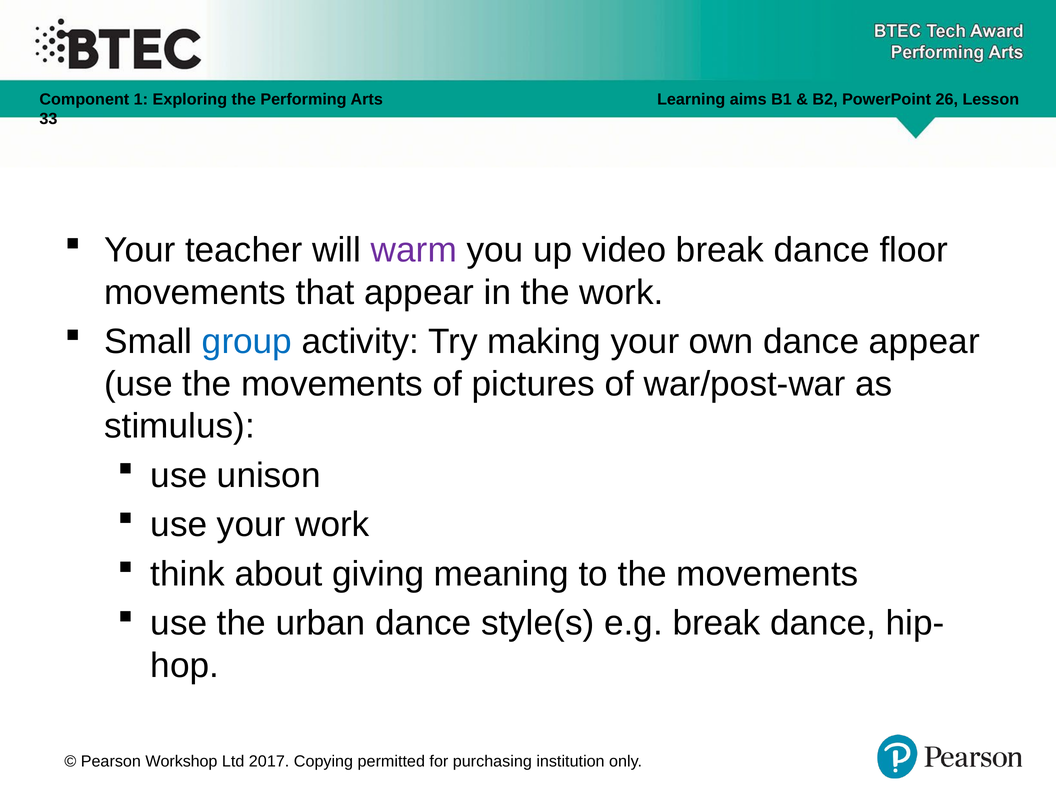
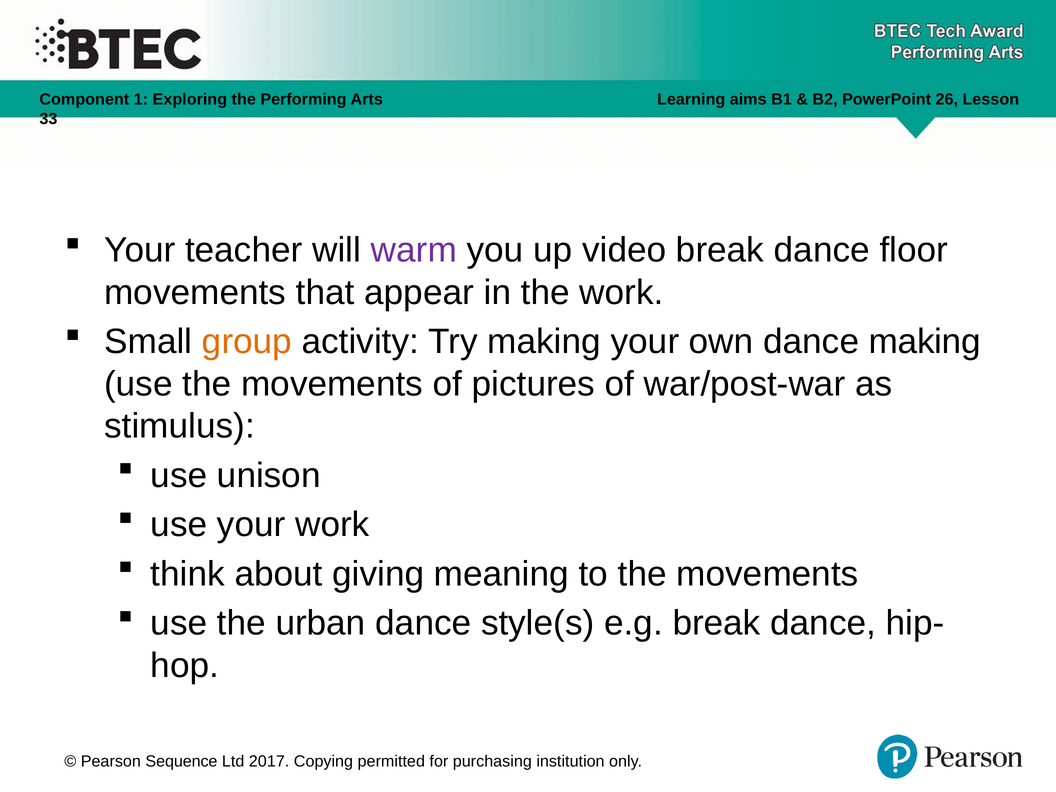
group colour: blue -> orange
dance appear: appear -> making
Workshop: Workshop -> Sequence
